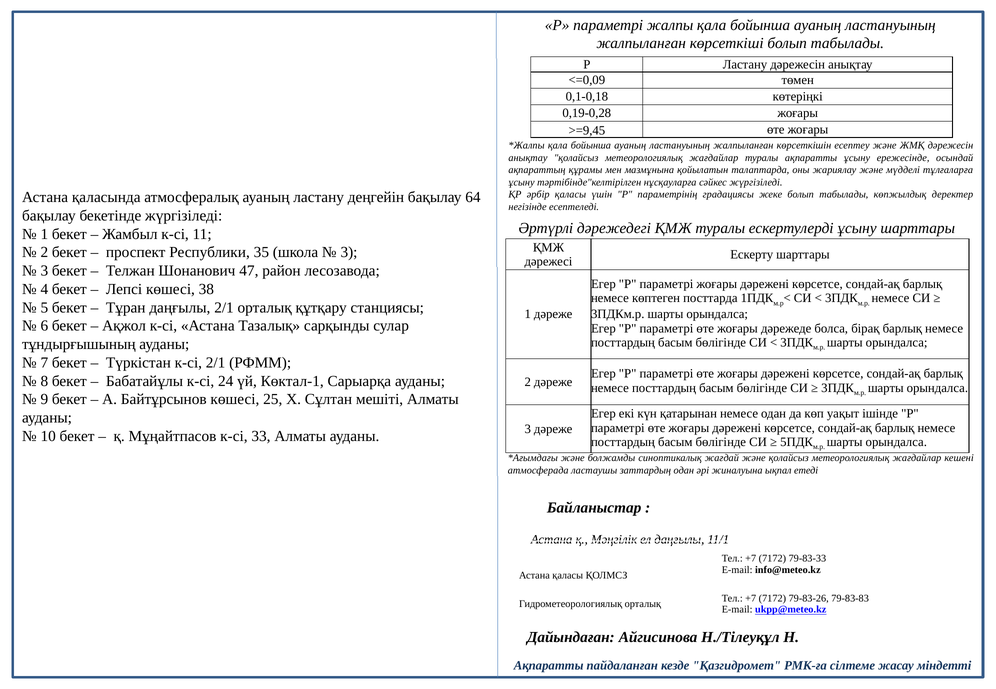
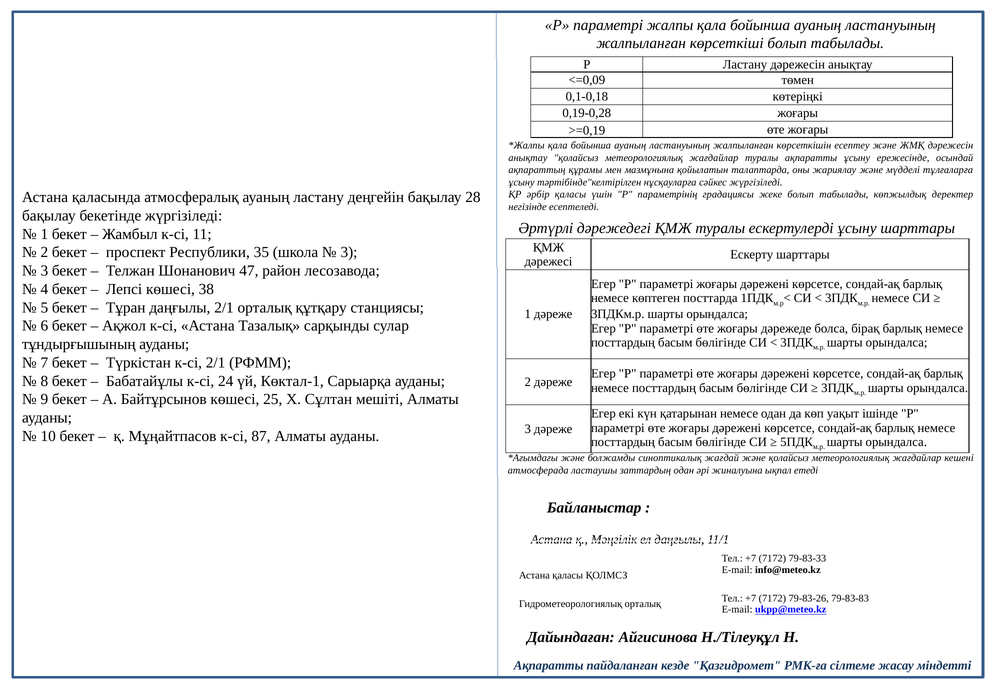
>=9,45: >=9,45 -> >=0,19
64: 64 -> 28
33: 33 -> 87
